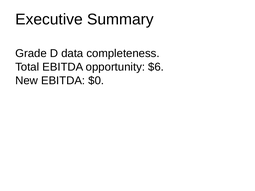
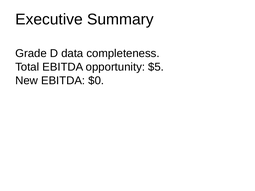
$6: $6 -> $5
